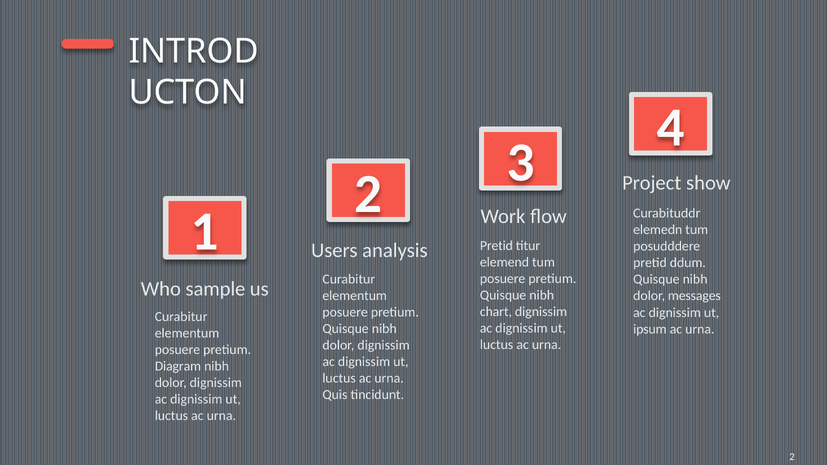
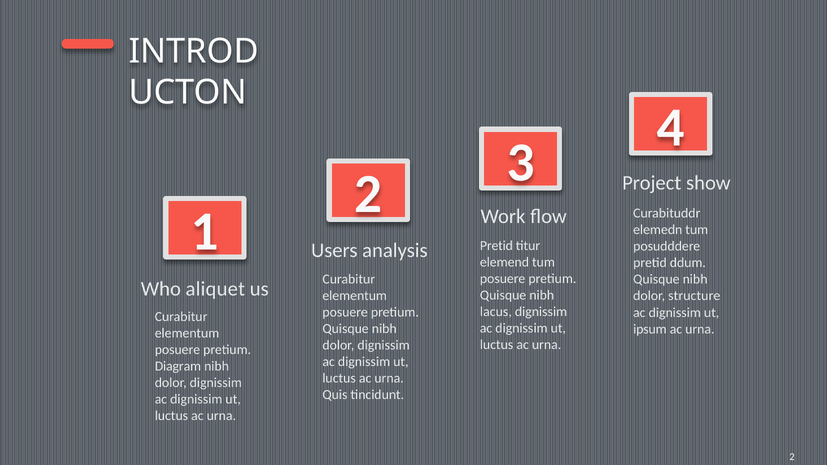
sample: sample -> aliquet
messages: messages -> structure
chart: chart -> lacus
